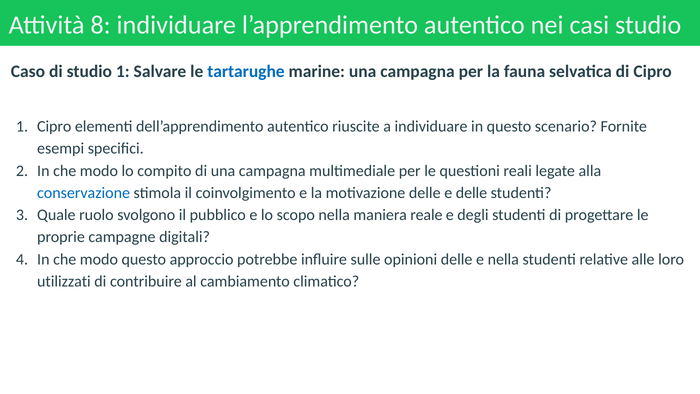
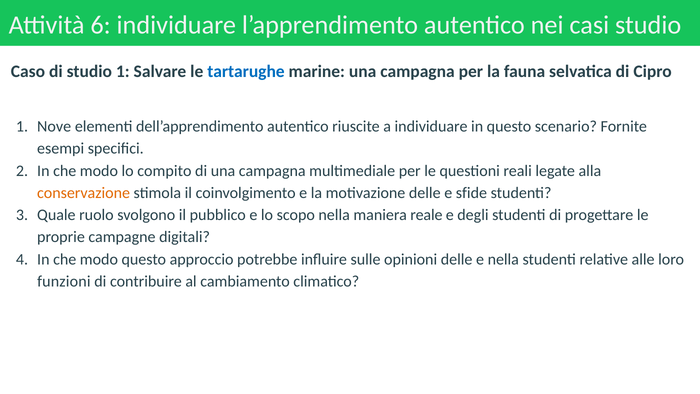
8: 8 -> 6
1 Cipro: Cipro -> Nove
conservazione colour: blue -> orange
e delle: delle -> sfide
utilizzati: utilizzati -> funzioni
